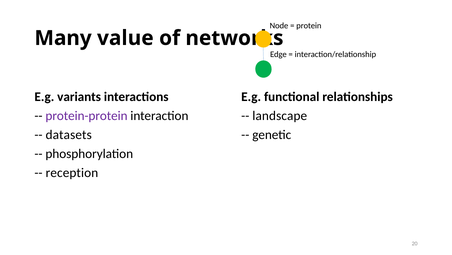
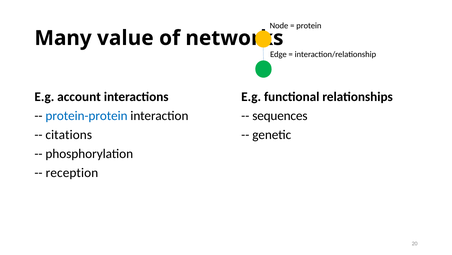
variants: variants -> account
protein-protein colour: purple -> blue
landscape: landscape -> sequences
datasets: datasets -> citations
